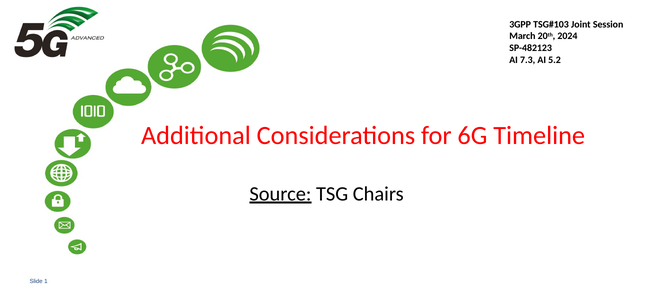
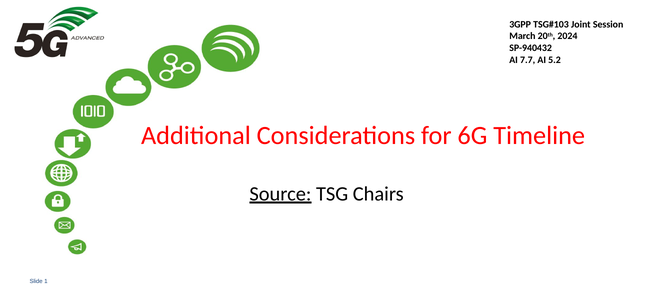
SP-482123: SP-482123 -> SP-940432
7.3: 7.3 -> 7.7
